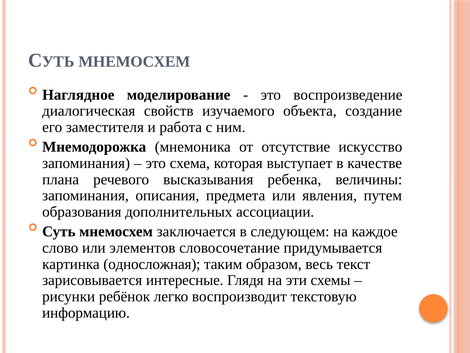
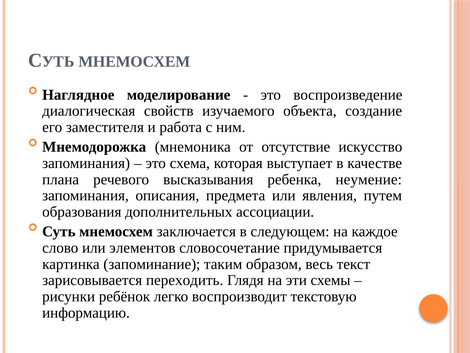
величины: величины -> неумение
односложная: односложная -> запоминание
интересные: интересные -> переходить
